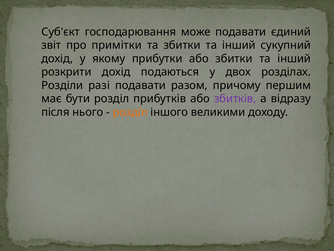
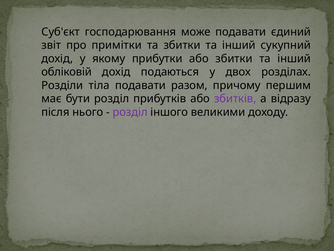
розкрити: розкрити -> обліковій
разі: разі -> тіла
розділ at (130, 112) colour: orange -> purple
